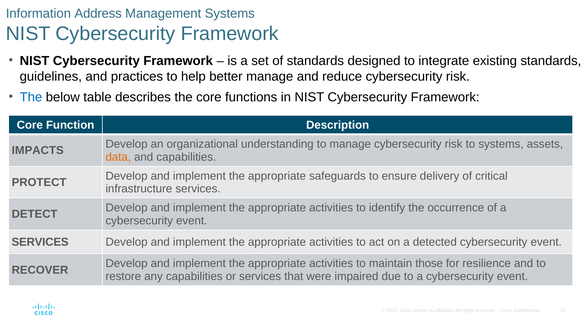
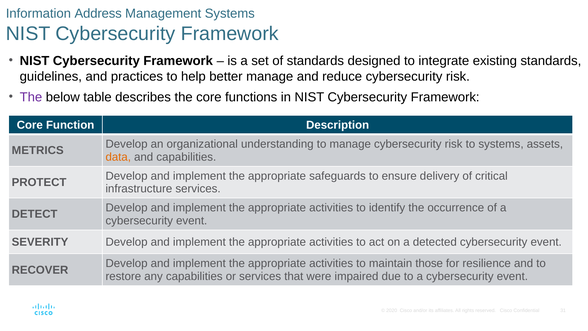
The at (31, 97) colour: blue -> purple
IMPACTS: IMPACTS -> METRICS
SERVICES at (40, 242): SERVICES -> SEVERITY
